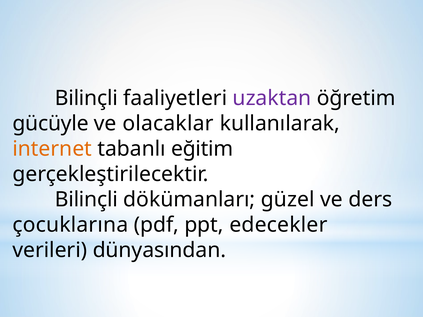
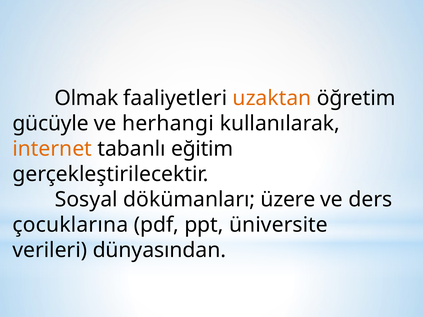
Bilinçli at (86, 98): Bilinçli -> Olmak
uzaktan colour: purple -> orange
olacaklar: olacaklar -> herhangi
Bilinçli at (86, 200): Bilinçli -> Sosyal
güzel: güzel -> üzere
edecekler: edecekler -> üniversite
